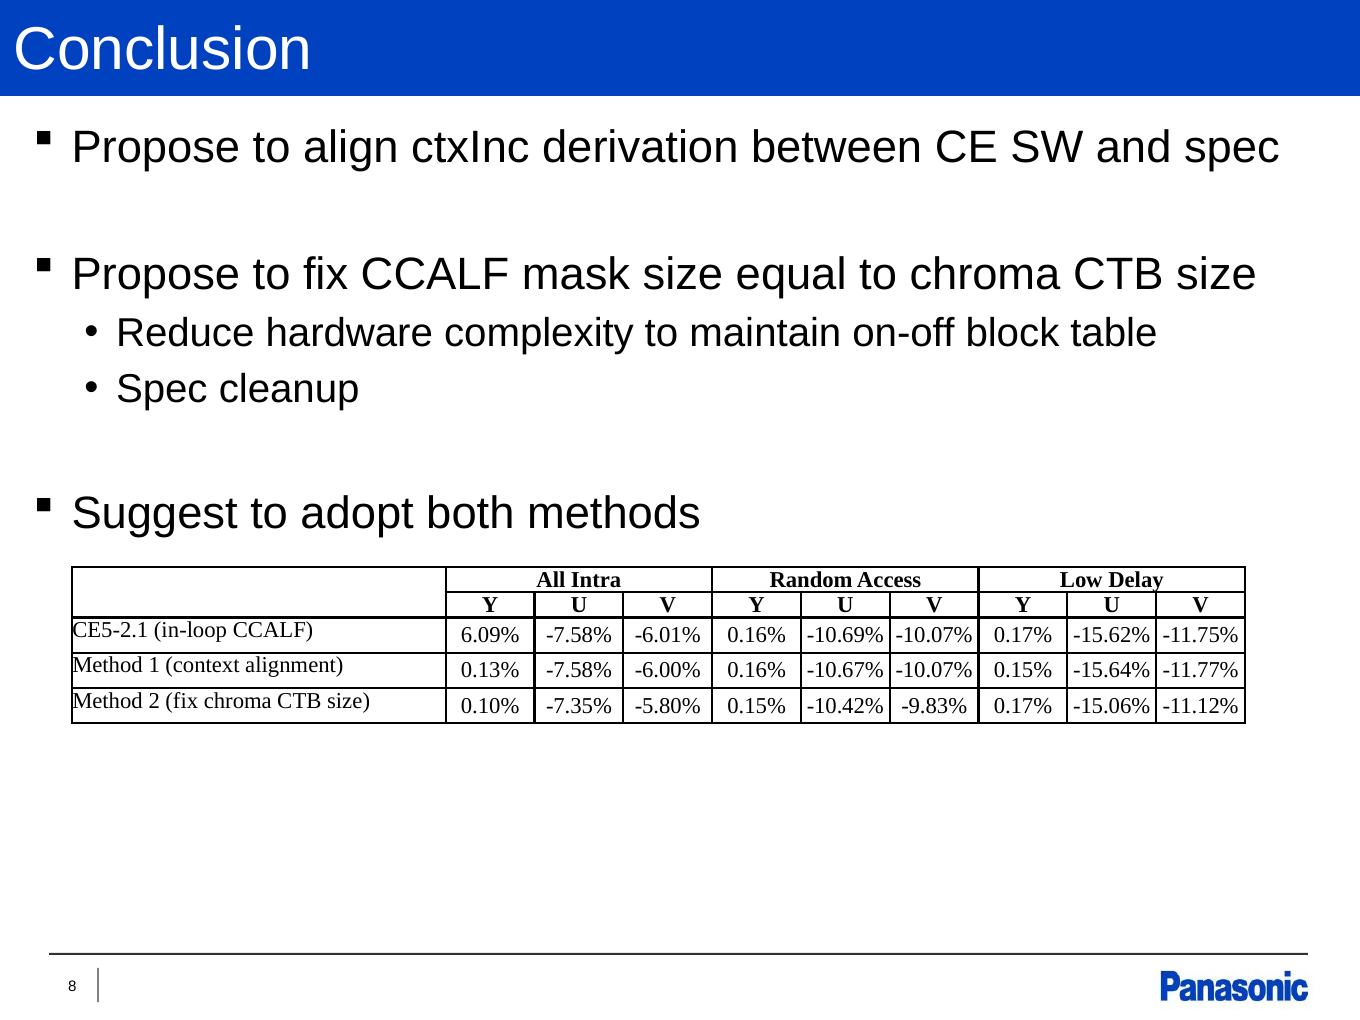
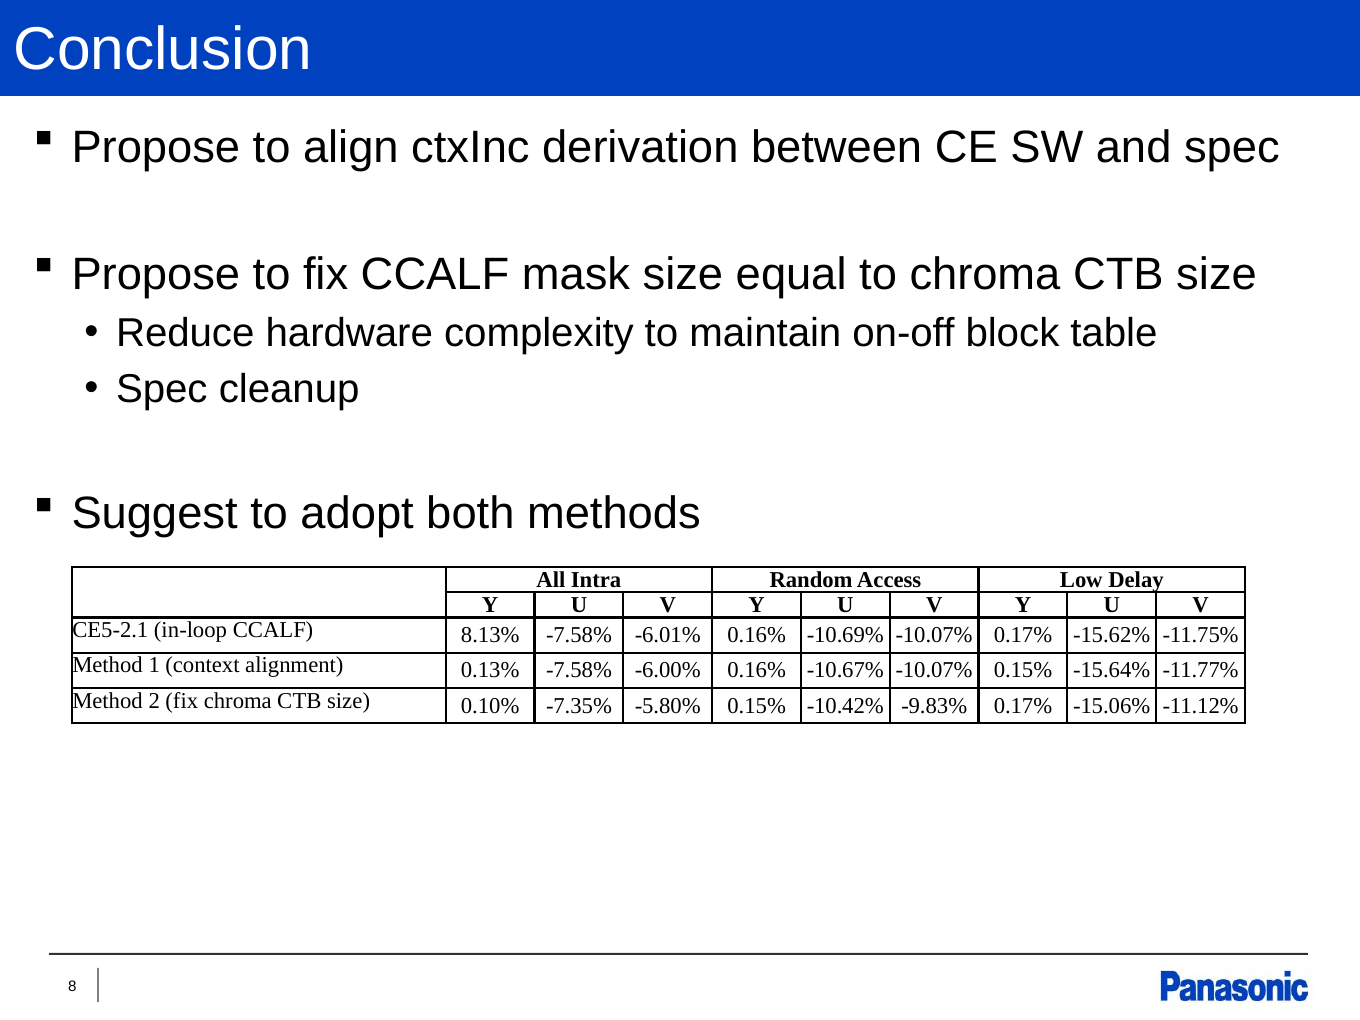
6.09%: 6.09% -> 8.13%
